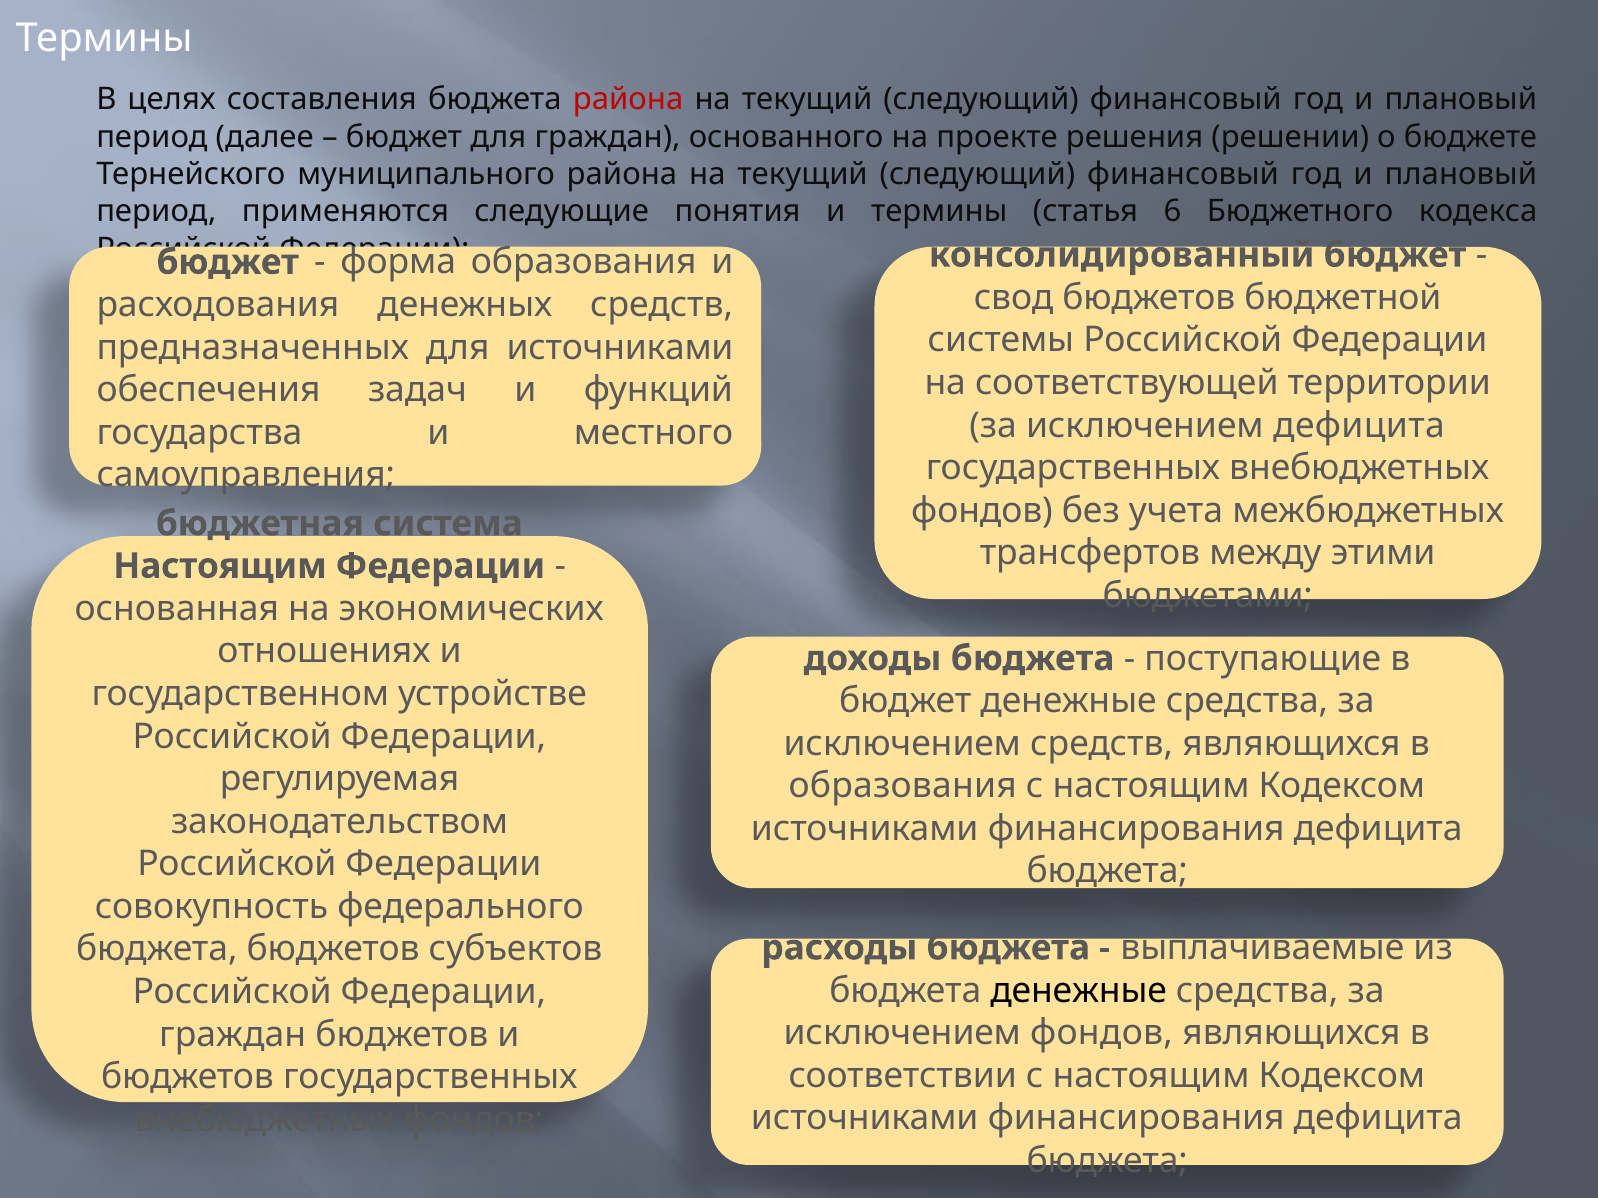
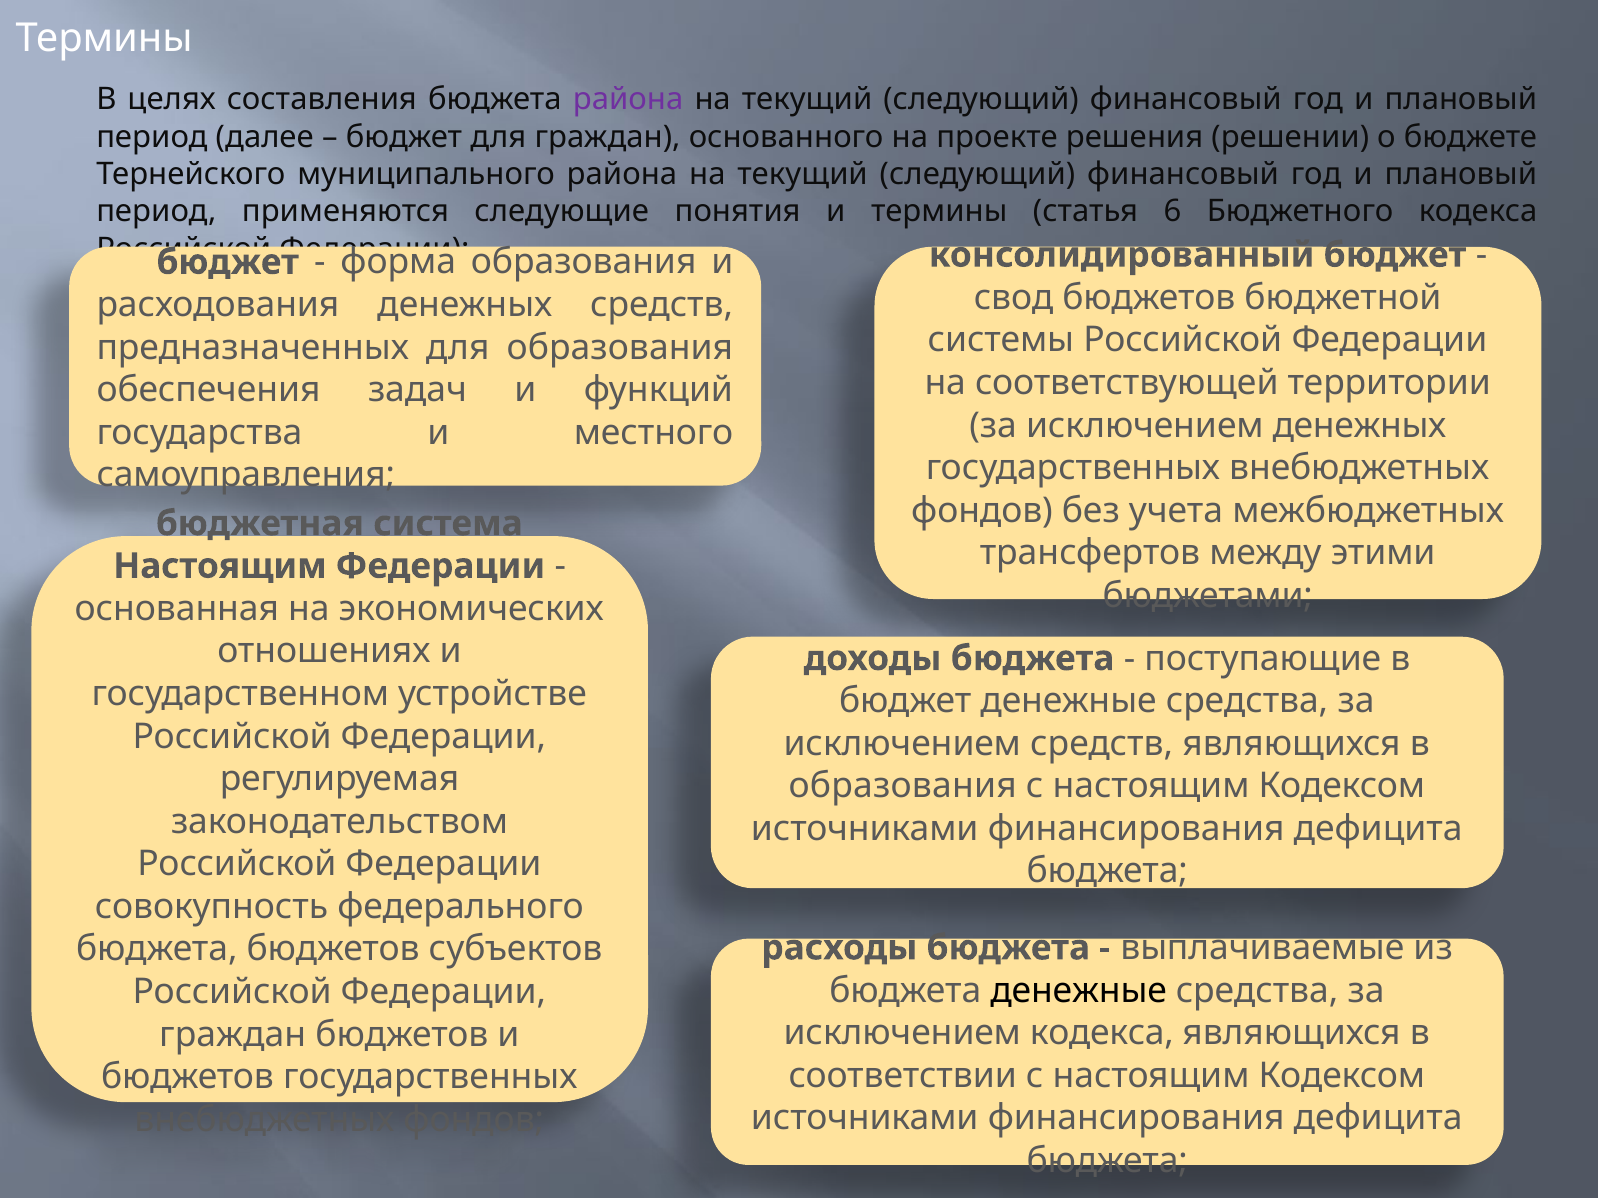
района at (628, 99) colour: red -> purple
для источниками: источниками -> образования
исключением дефицита: дефицита -> денежных
исключением фондов: фондов -> кодекса
